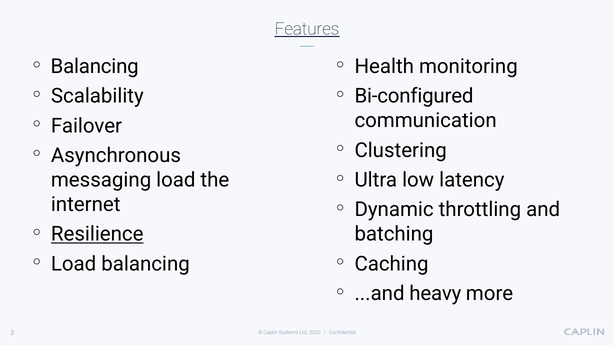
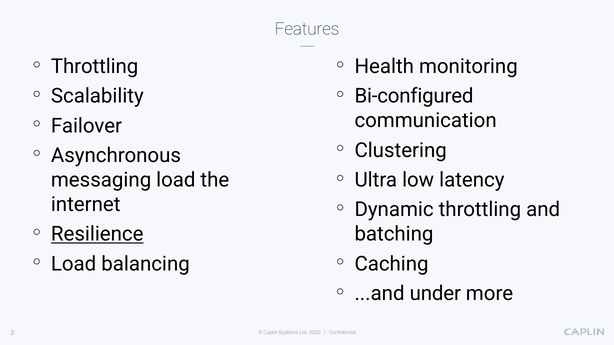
Features underline: present -> none
Balancing at (95, 67): Balancing -> Throttling
heavy: heavy -> under
